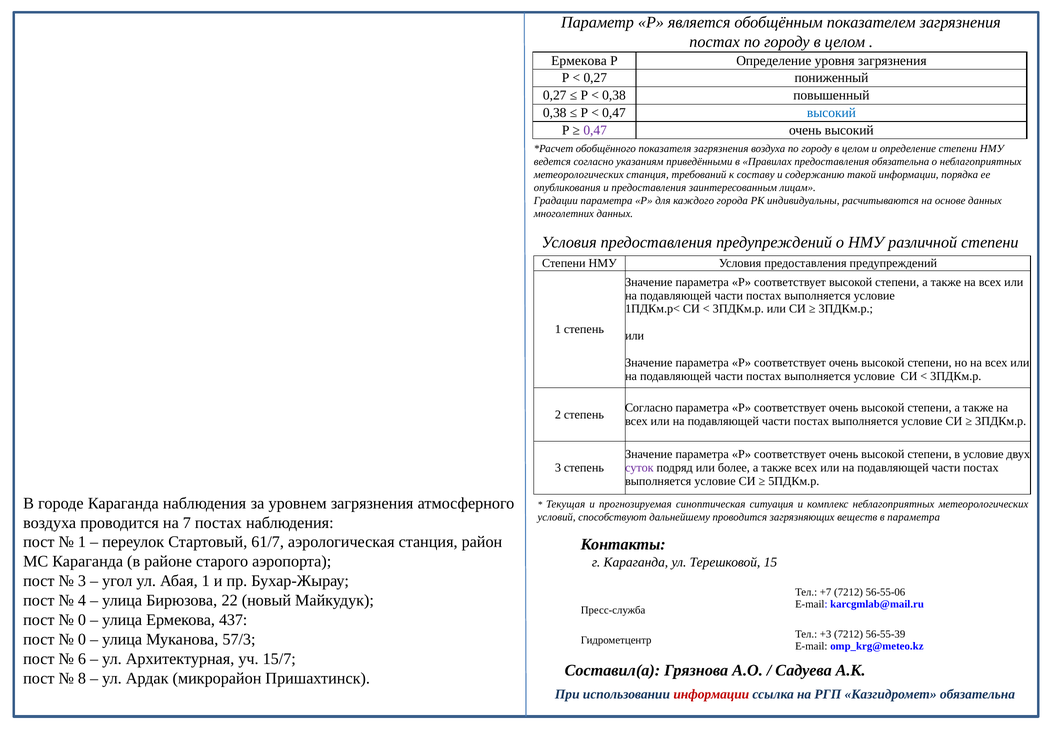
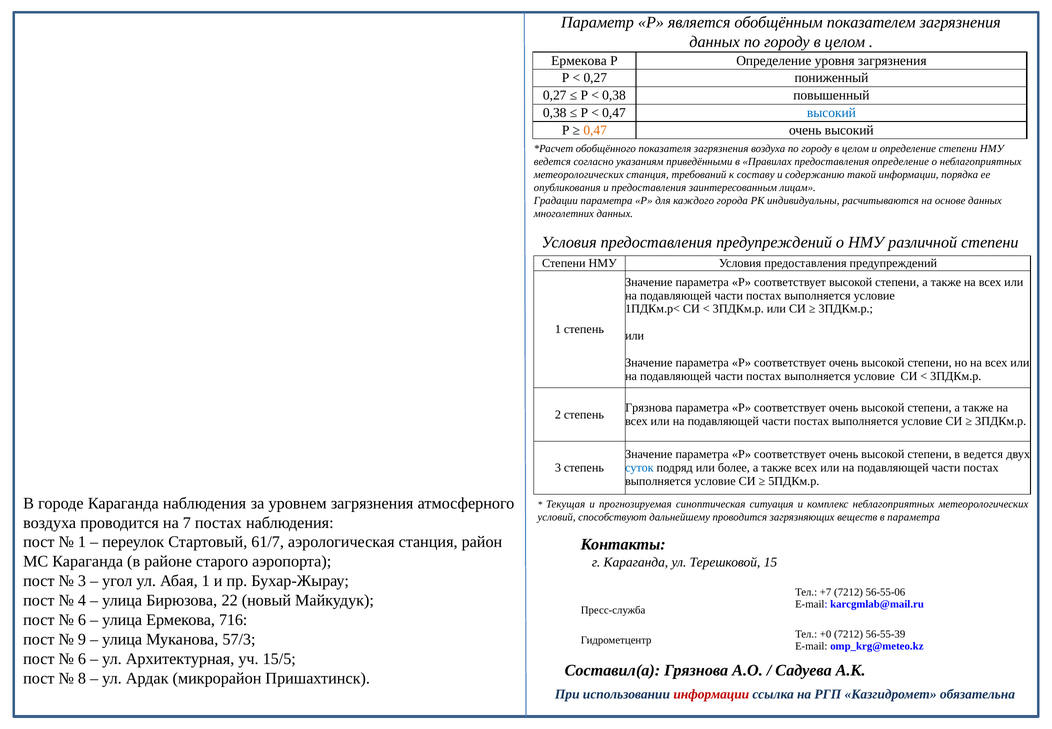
постах at (715, 42): постах -> данных
0,47 at (595, 130) colour: purple -> orange
предоставления обязательна: обязательна -> определение
Согласно at (649, 407): Согласно -> Грязнова
в условие: условие -> ведется
суток colour: purple -> blue
0 at (82, 619): 0 -> 6
437: 437 -> 716
+3: +3 -> +0
0 at (82, 639): 0 -> 9
15/7: 15/7 -> 15/5
